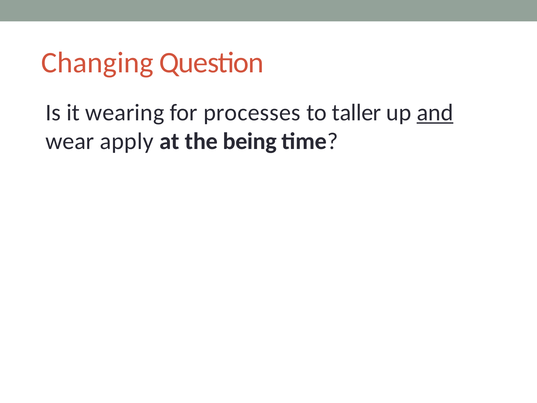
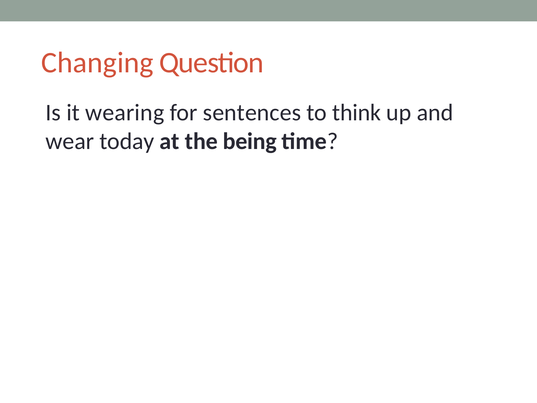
processes: processes -> sentences
taller: taller -> think
and underline: present -> none
apply: apply -> today
